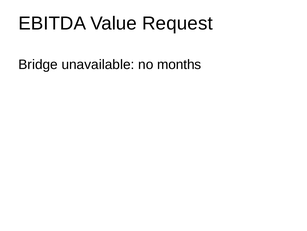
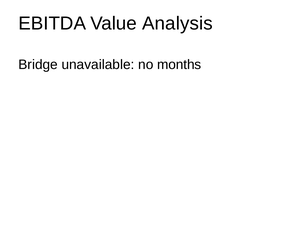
Request: Request -> Analysis
